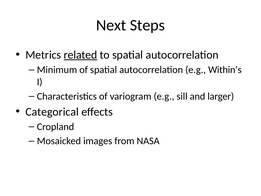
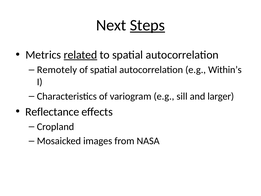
Steps underline: none -> present
Minimum: Minimum -> Remotely
Categorical: Categorical -> Reflectance
